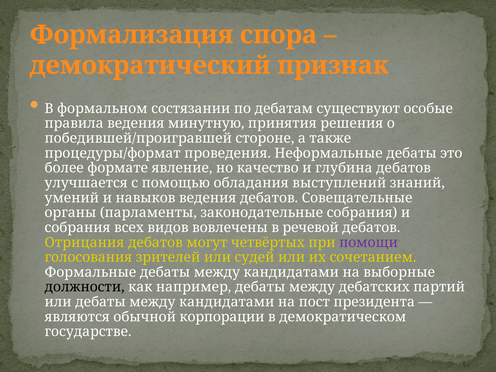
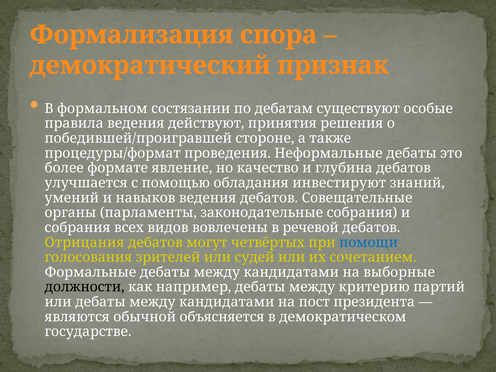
минутную: минутную -> действуют
выступлений: выступлений -> инвестируют
помощи colour: purple -> blue
дебатских: дебатских -> критерию
корпорации: корпорации -> объясняется
